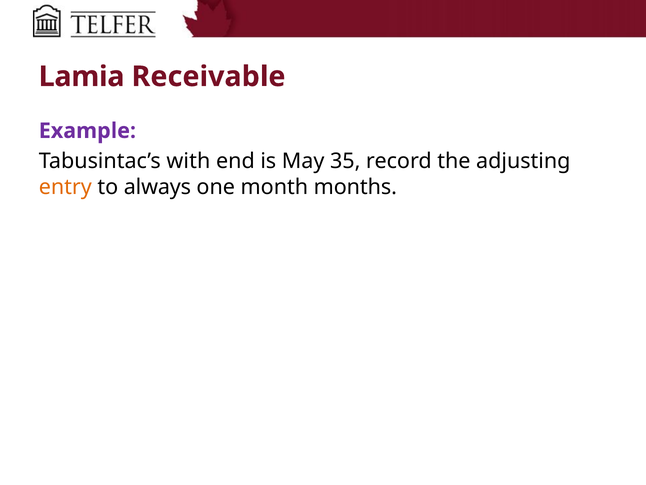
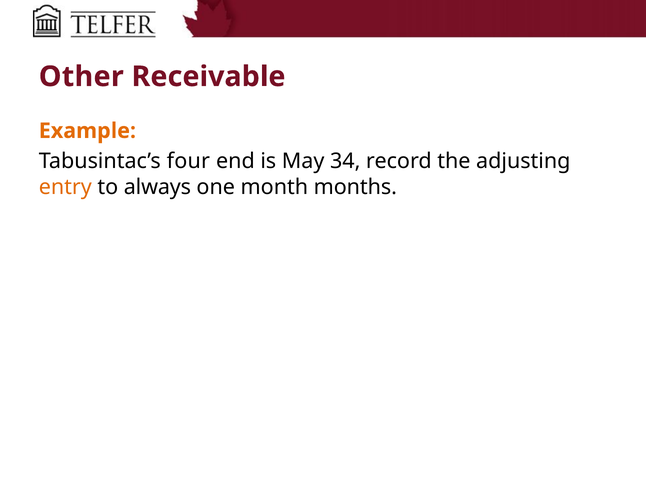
Lamia: Lamia -> Other
Example colour: purple -> orange
with: with -> four
35: 35 -> 34
